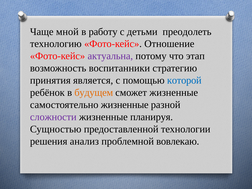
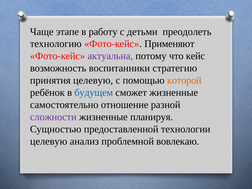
мной: мной -> этапе
Отношение: Отношение -> Применяют
этап: этап -> кейс
принятия является: является -> целевую
которой colour: blue -> orange
будущем colour: orange -> blue
самостоятельно жизненные: жизненные -> отношение
решения at (49, 141): решения -> целевую
